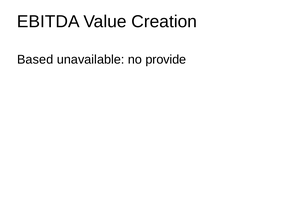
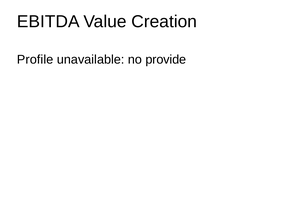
Based: Based -> Profile
